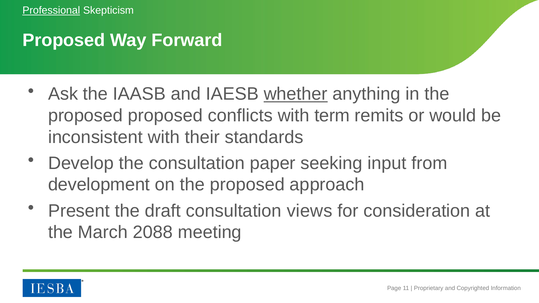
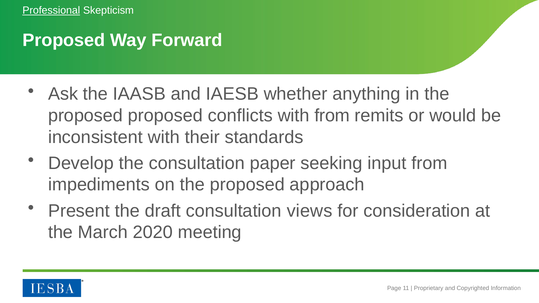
whether underline: present -> none
with term: term -> from
development: development -> impediments
2088: 2088 -> 2020
